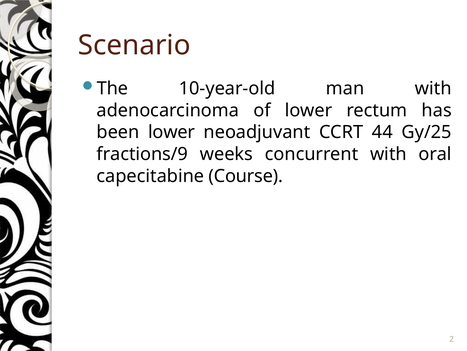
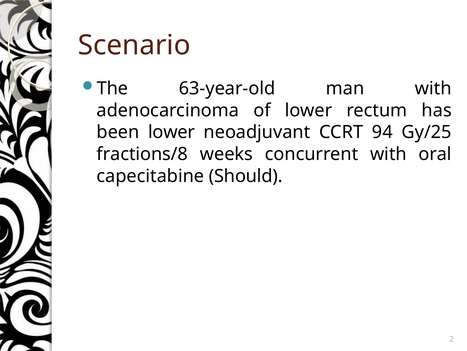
10-year-old: 10-year-old -> 63-year-old
44: 44 -> 94
fractions/9: fractions/9 -> fractions/8
Course: Course -> Should
